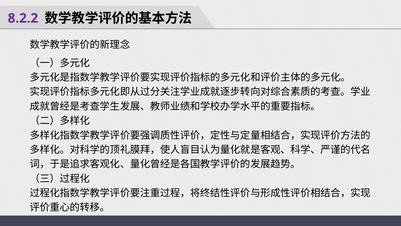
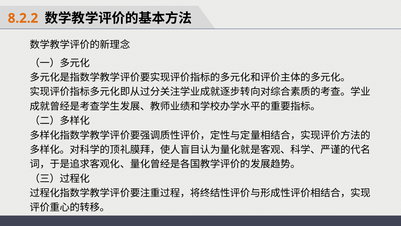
8.2.2 colour: purple -> orange
